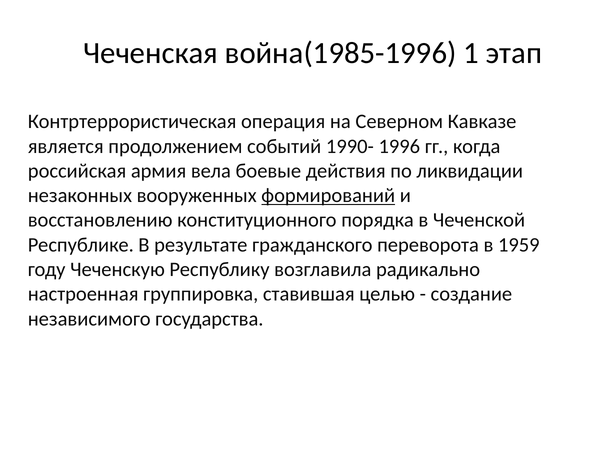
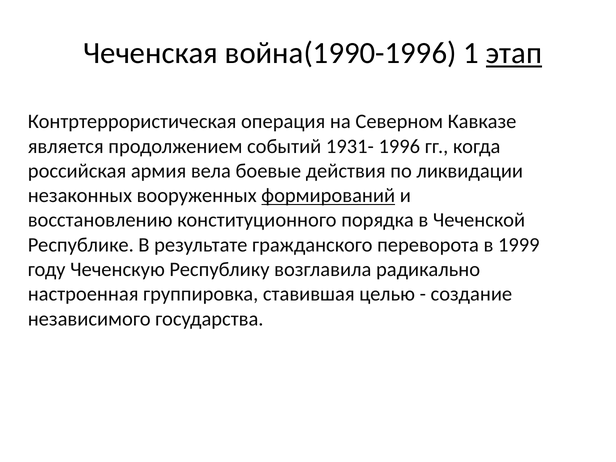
война(1985-1996: война(1985-1996 -> война(1990-1996
этап underline: none -> present
1990-: 1990- -> 1931-
1959: 1959 -> 1999
